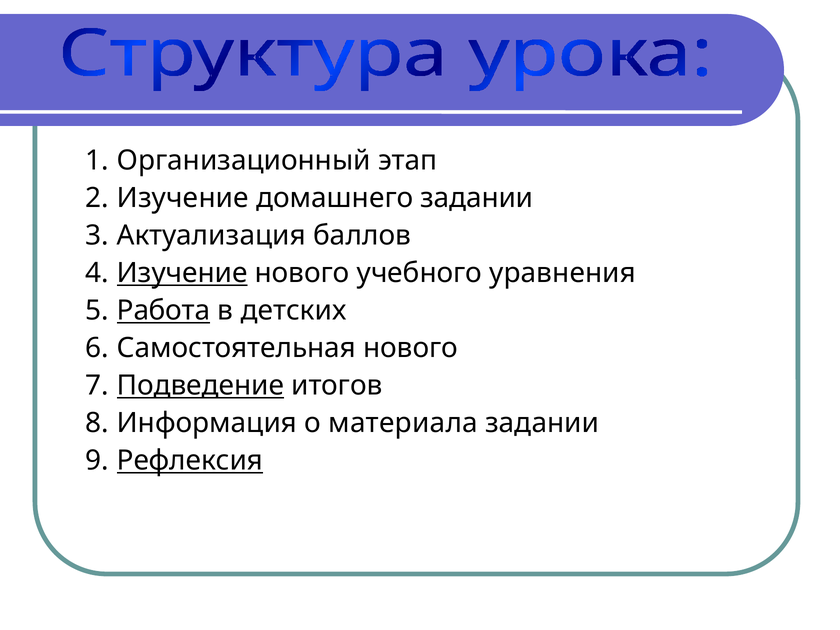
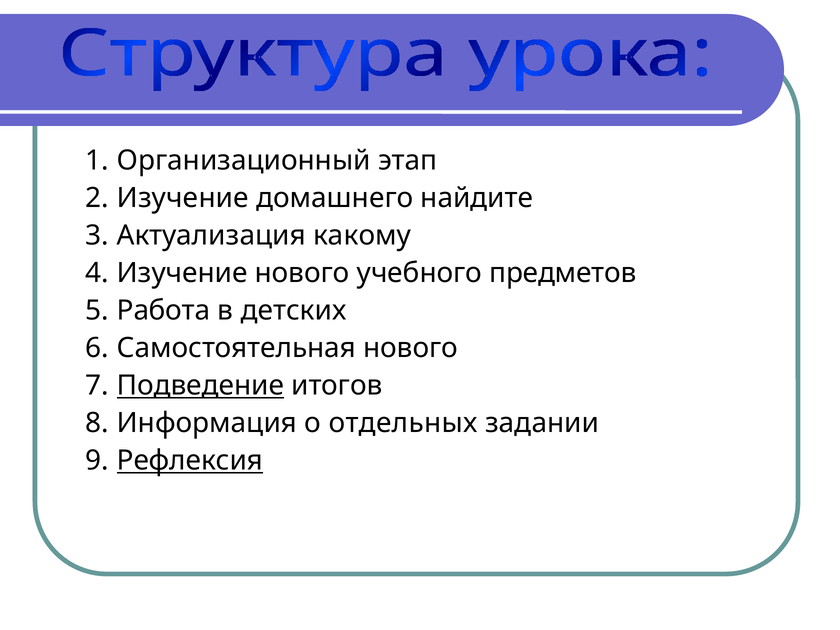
домашнего задании: задании -> найдите
баллов: баллов -> какому
Изучение at (182, 273) underline: present -> none
уравнения: уравнения -> предметов
Работа underline: present -> none
материала: материала -> отдельных
